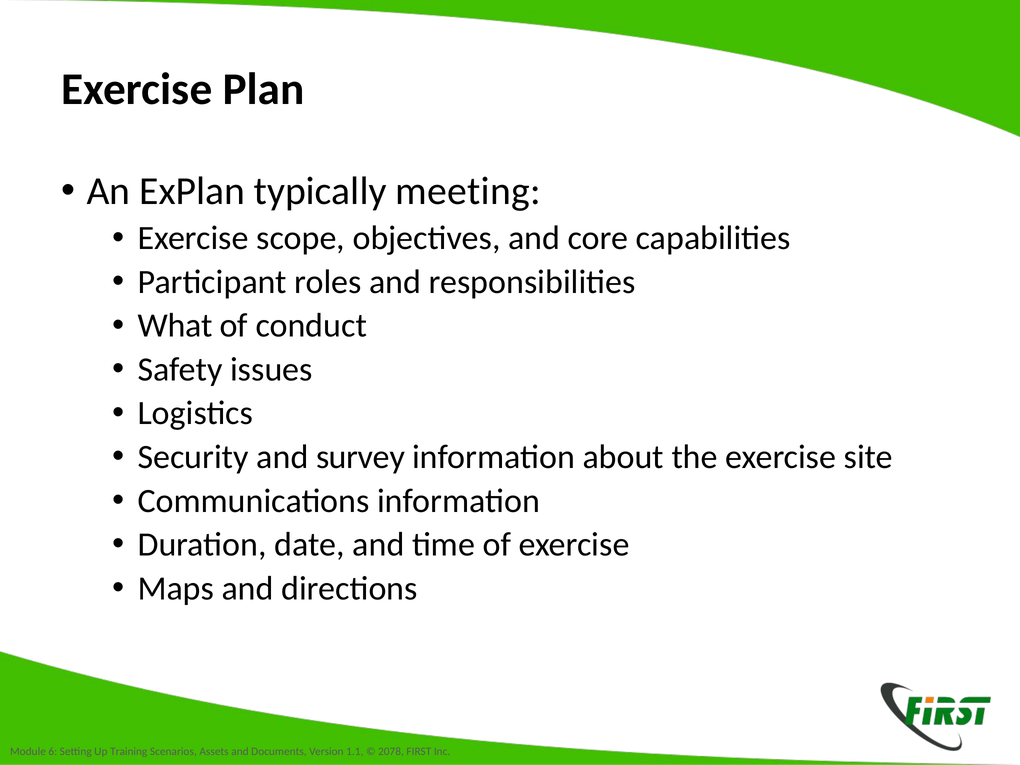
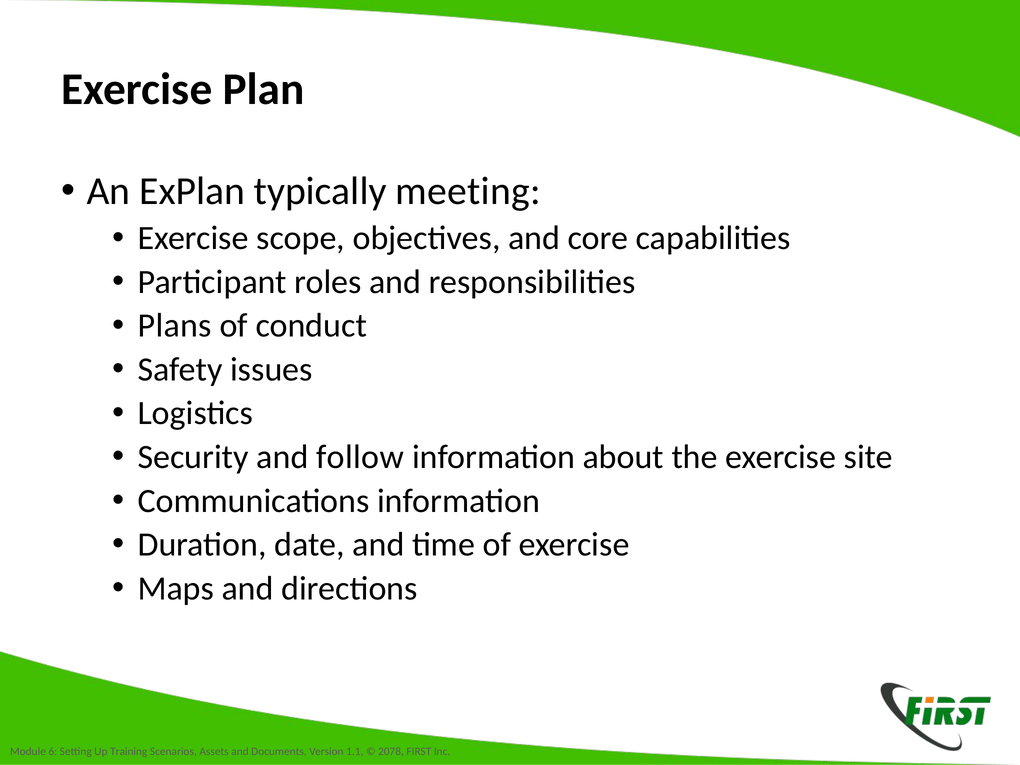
What: What -> Plans
survey: survey -> follow
